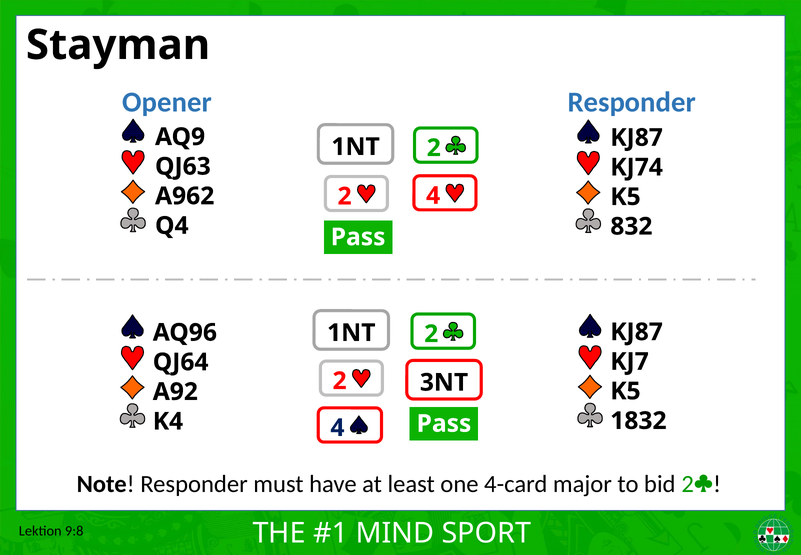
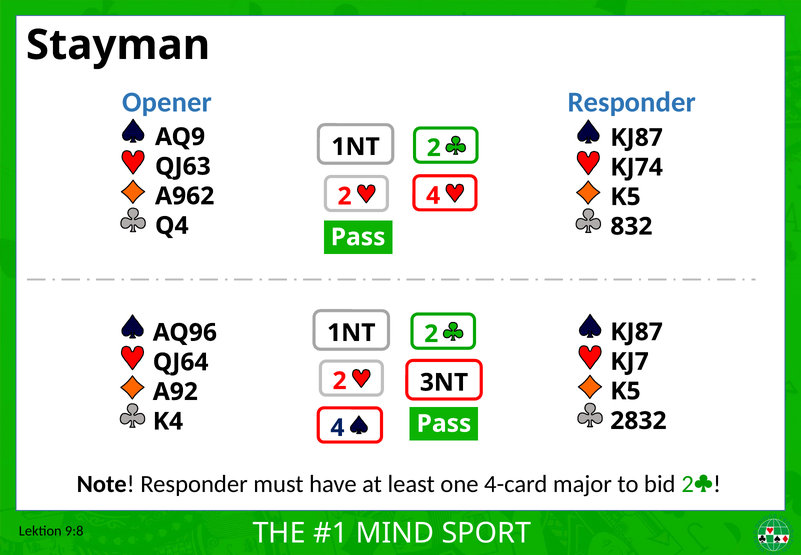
1832: 1832 -> 2832
